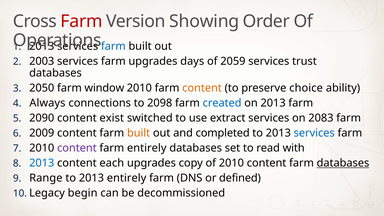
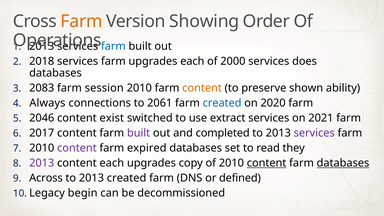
Farm at (82, 21) colour: red -> orange
2003: 2003 -> 2018
upgrades days: days -> each
2059: 2059 -> 2000
trust: trust -> does
2050: 2050 -> 2083
window: window -> session
choice: choice -> shown
2098: 2098 -> 2061
on 2013: 2013 -> 2020
2090: 2090 -> 2046
2083: 2083 -> 2021
2009: 2009 -> 2017
built at (139, 133) colour: orange -> purple
services at (314, 133) colour: blue -> purple
farm entirely: entirely -> expired
with: with -> they
2013 at (42, 163) colour: blue -> purple
content at (267, 163) underline: none -> present
Range: Range -> Across
2013 entirely: entirely -> created
